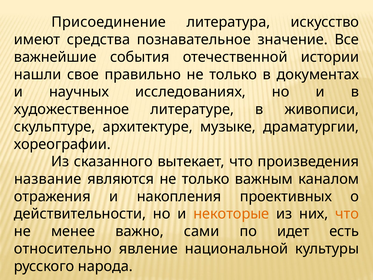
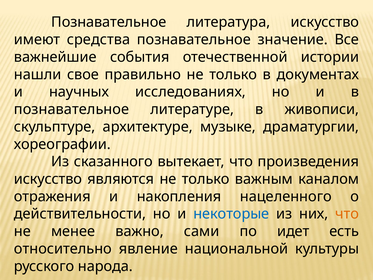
Присоединение at (109, 22): Присоединение -> Познавательное
художественное at (72, 109): художественное -> познавательное
название at (48, 179): название -> искусство
проективных: проективных -> нацеленного
некоторые colour: orange -> blue
